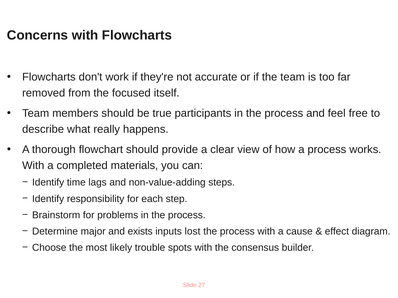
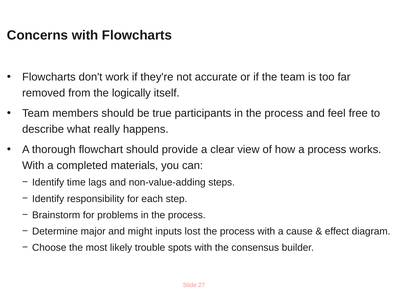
focused: focused -> logically
exists: exists -> might
